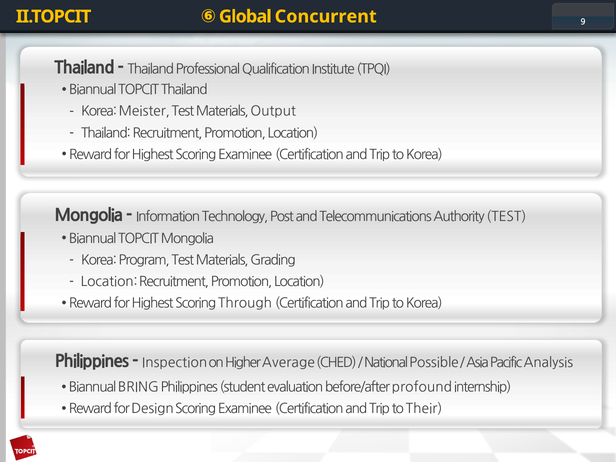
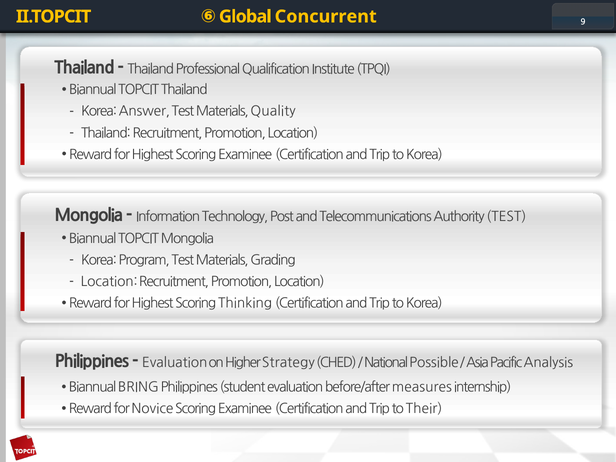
Meister: Meister -> Answer
Output: Output -> Quality
Through: Through -> Thinking
Inspection at (175, 363): Inspection -> Evaluation
Average: Average -> Strategy
profound: profound -> measures
Design: Design -> Novice
